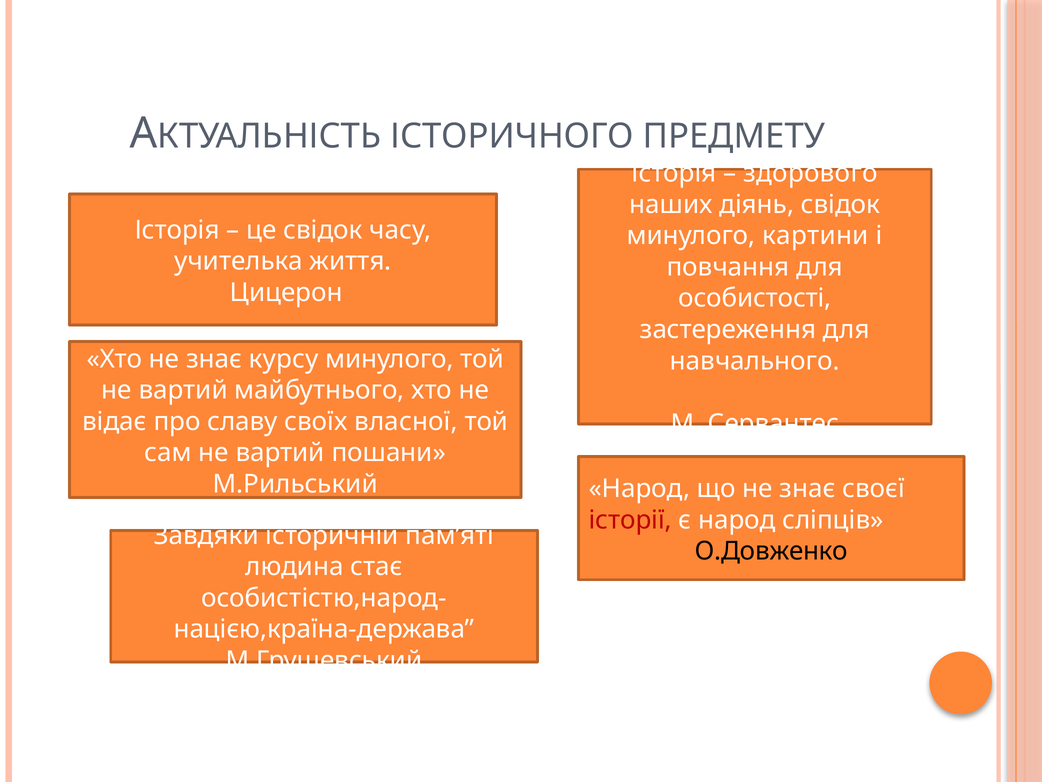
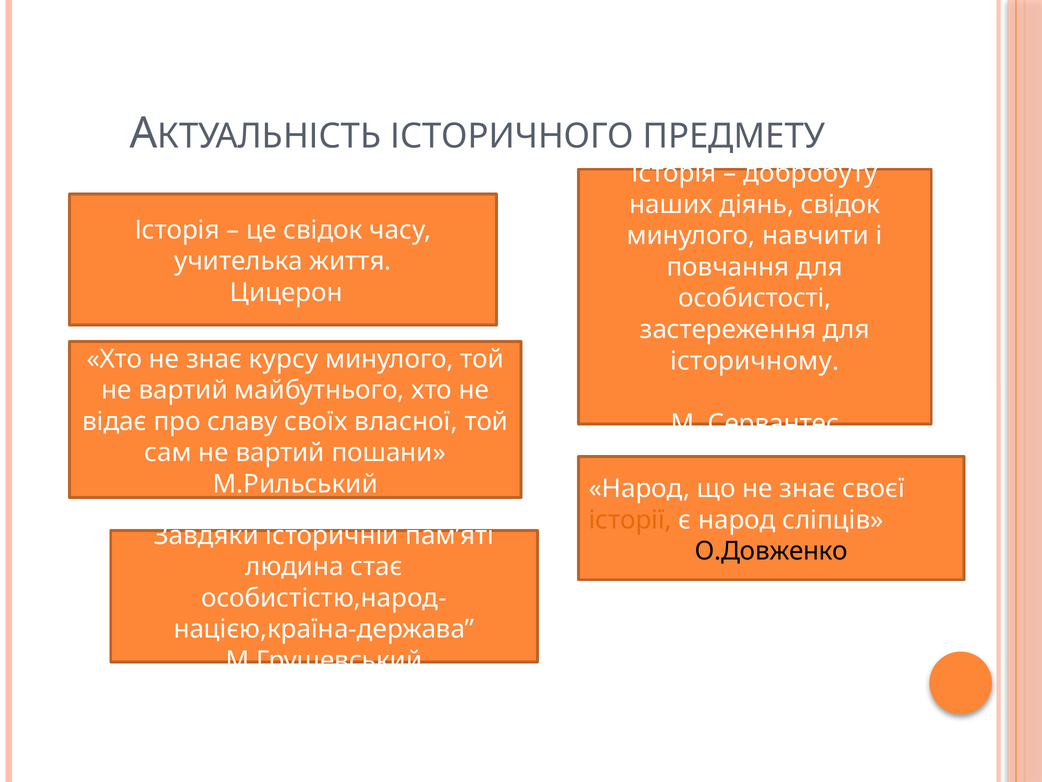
здорового: здорового -> добробуту
картини: картини -> навчити
навчального: навчального -> історичному
історії colour: red -> orange
